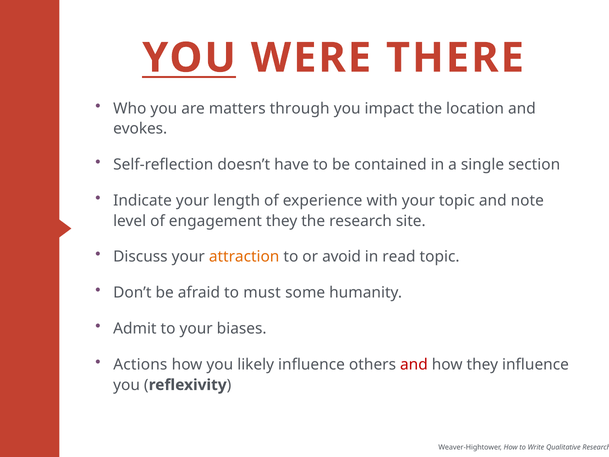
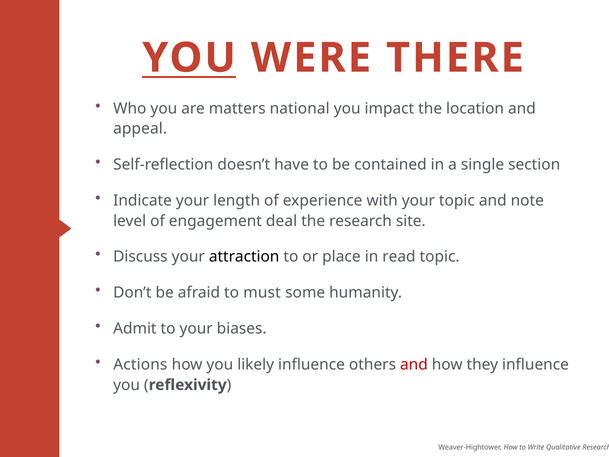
through: through -> national
evokes: evokes -> appeal
engagement they: they -> deal
attraction colour: orange -> black
avoid: avoid -> place
